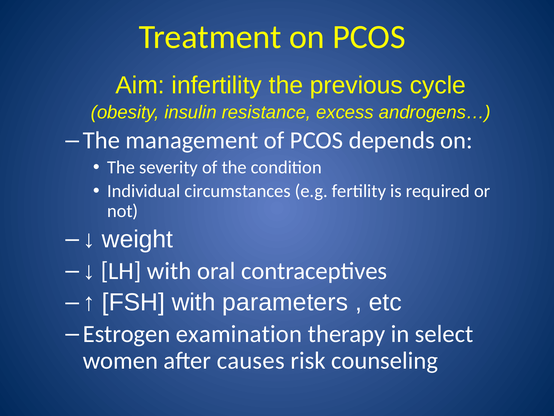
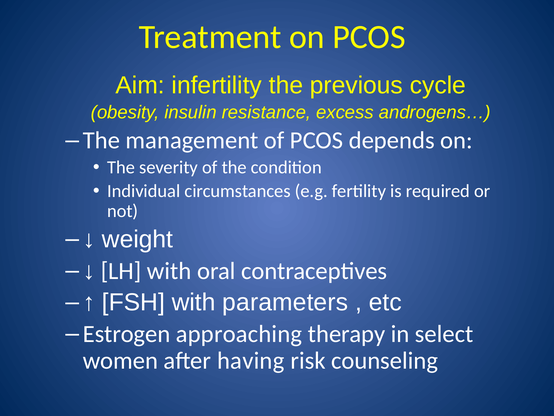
examination: examination -> approaching
causes: causes -> having
